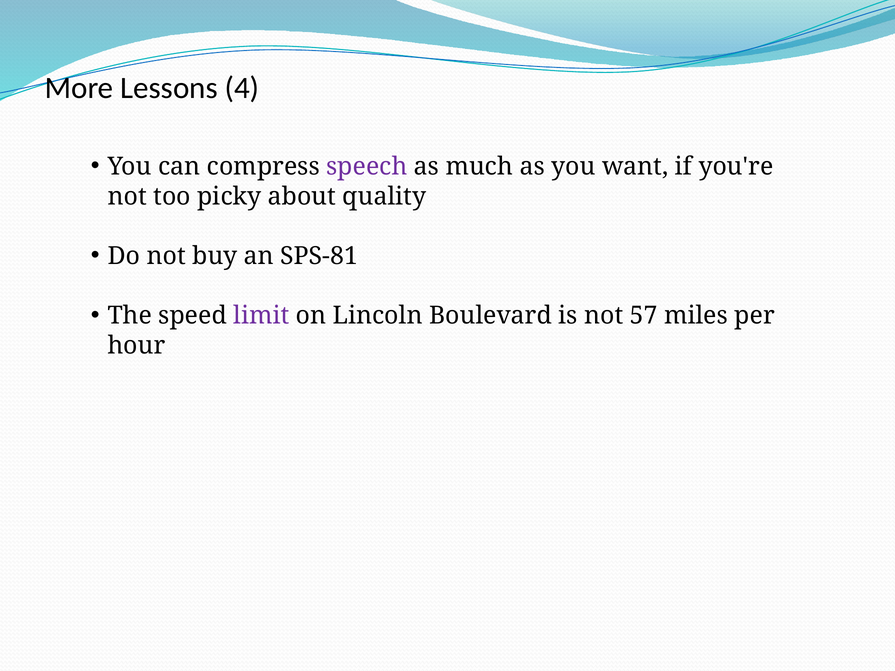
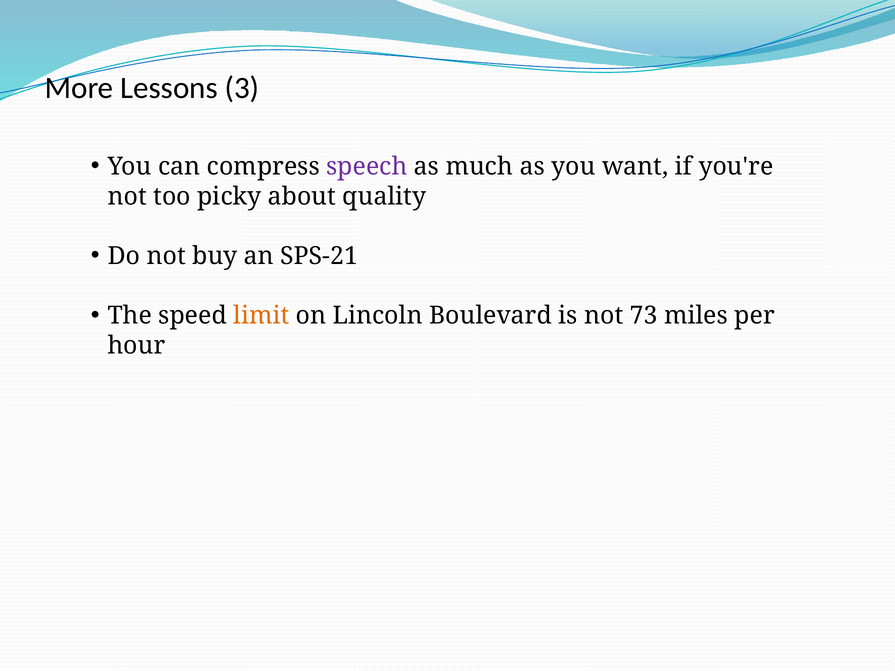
4: 4 -> 3
SPS-81: SPS-81 -> SPS-21
limit colour: purple -> orange
57: 57 -> 73
